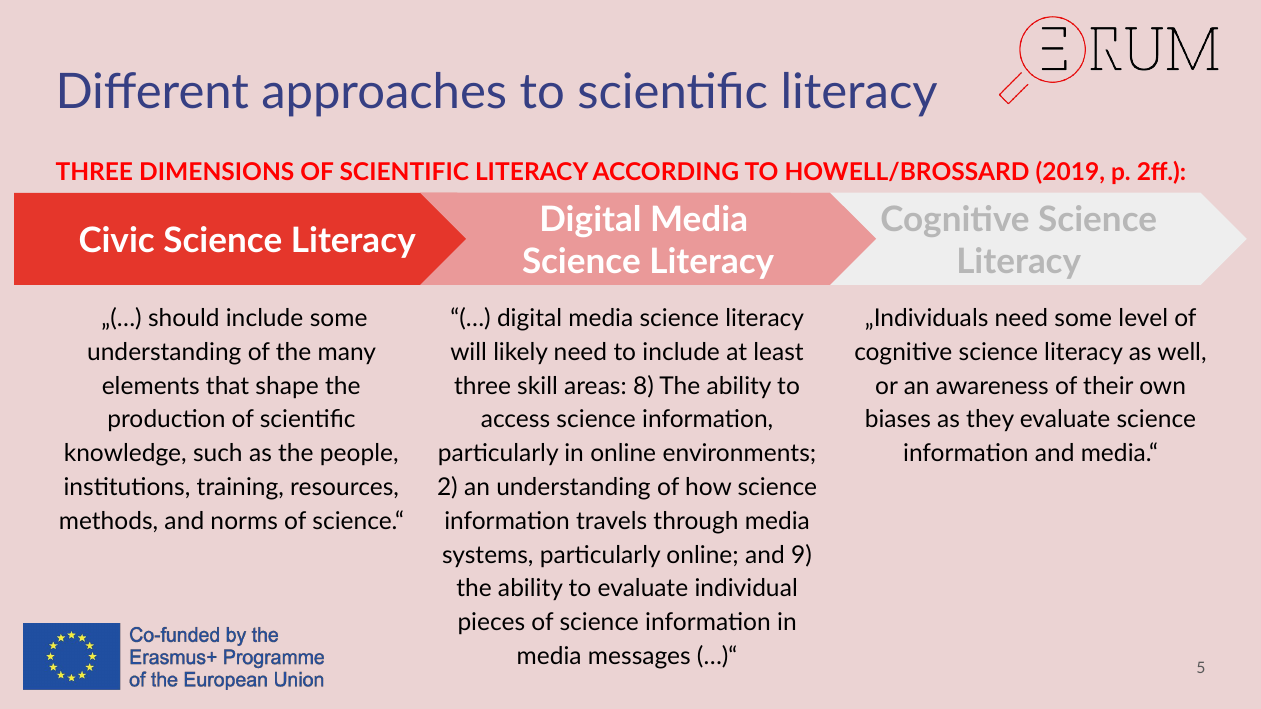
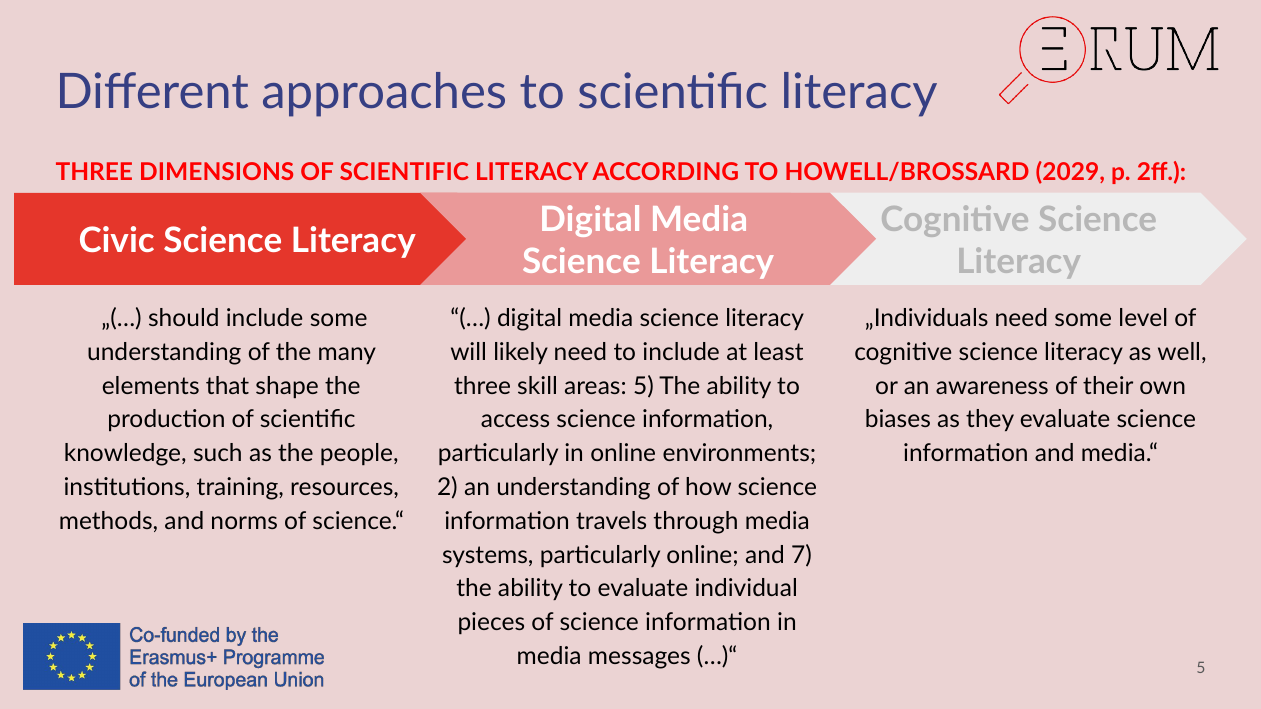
2019: 2019 -> 2029
areas 8: 8 -> 5
9: 9 -> 7
